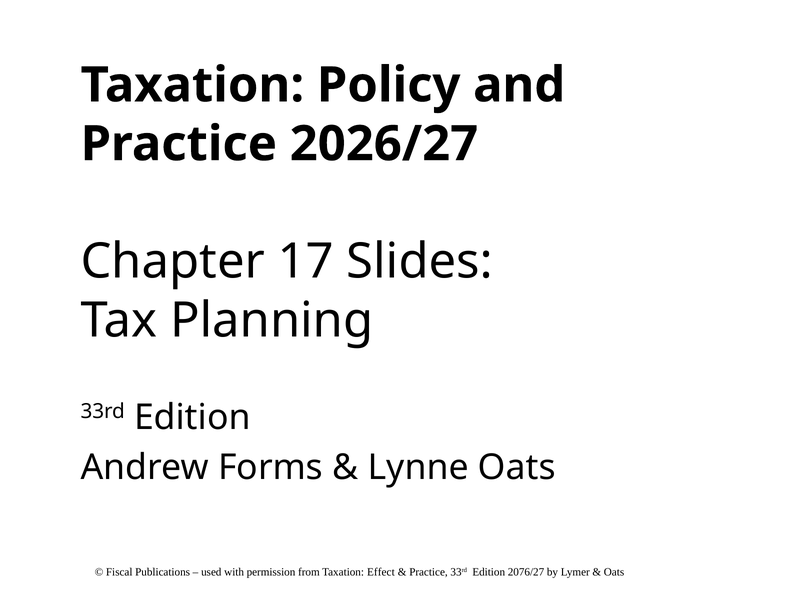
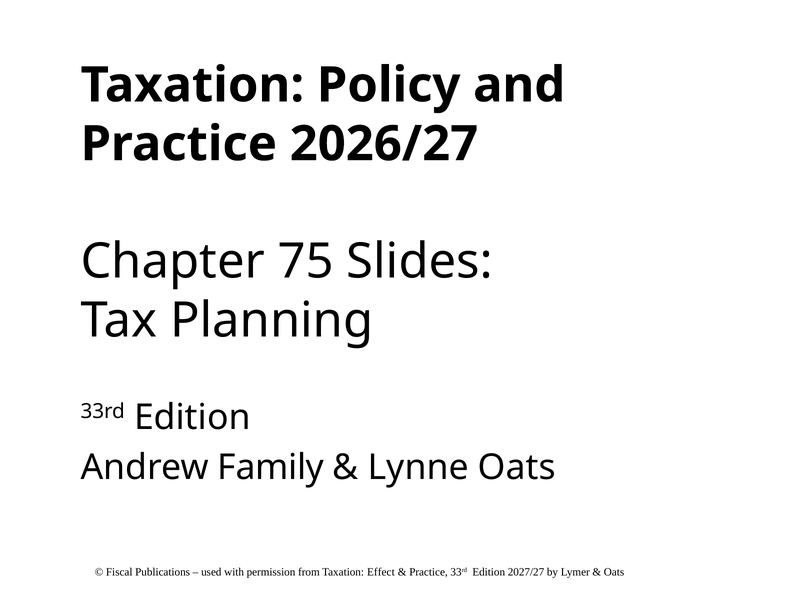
17: 17 -> 75
Forms: Forms -> Family
2076/27: 2076/27 -> 2027/27
